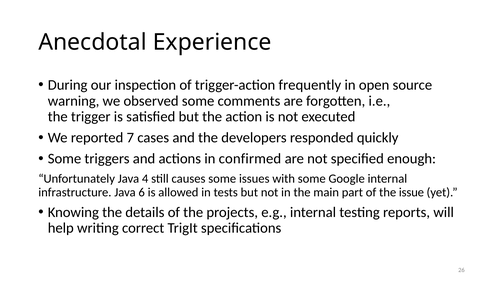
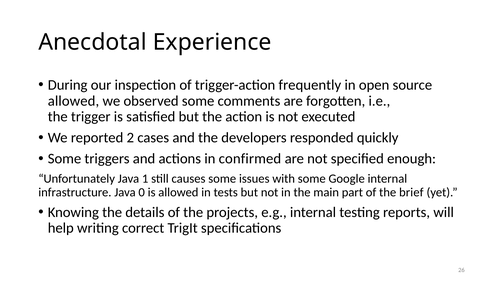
warning at (74, 101): warning -> allowed
7: 7 -> 2
4: 4 -> 1
6: 6 -> 0
issue: issue -> brief
